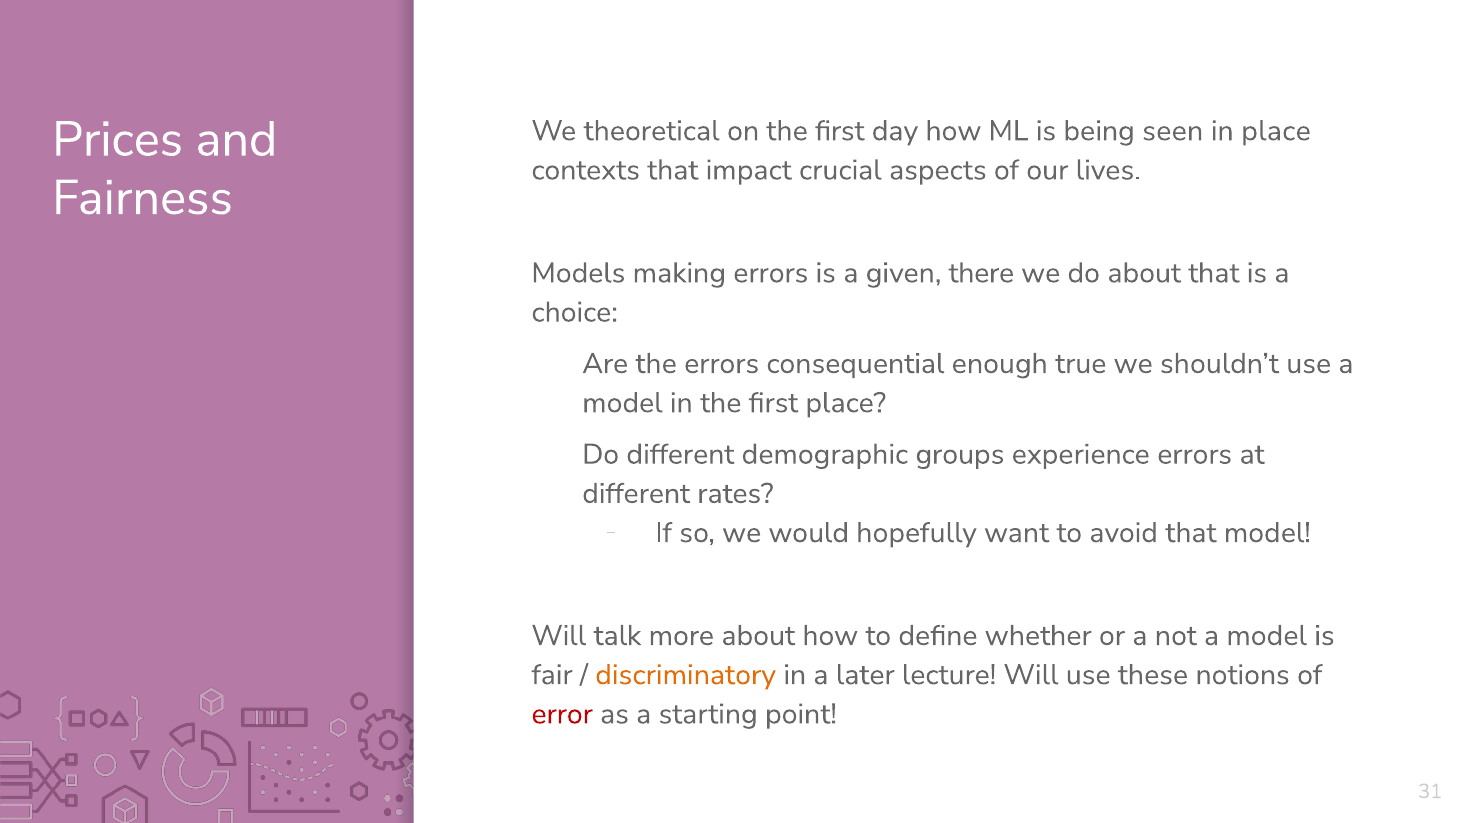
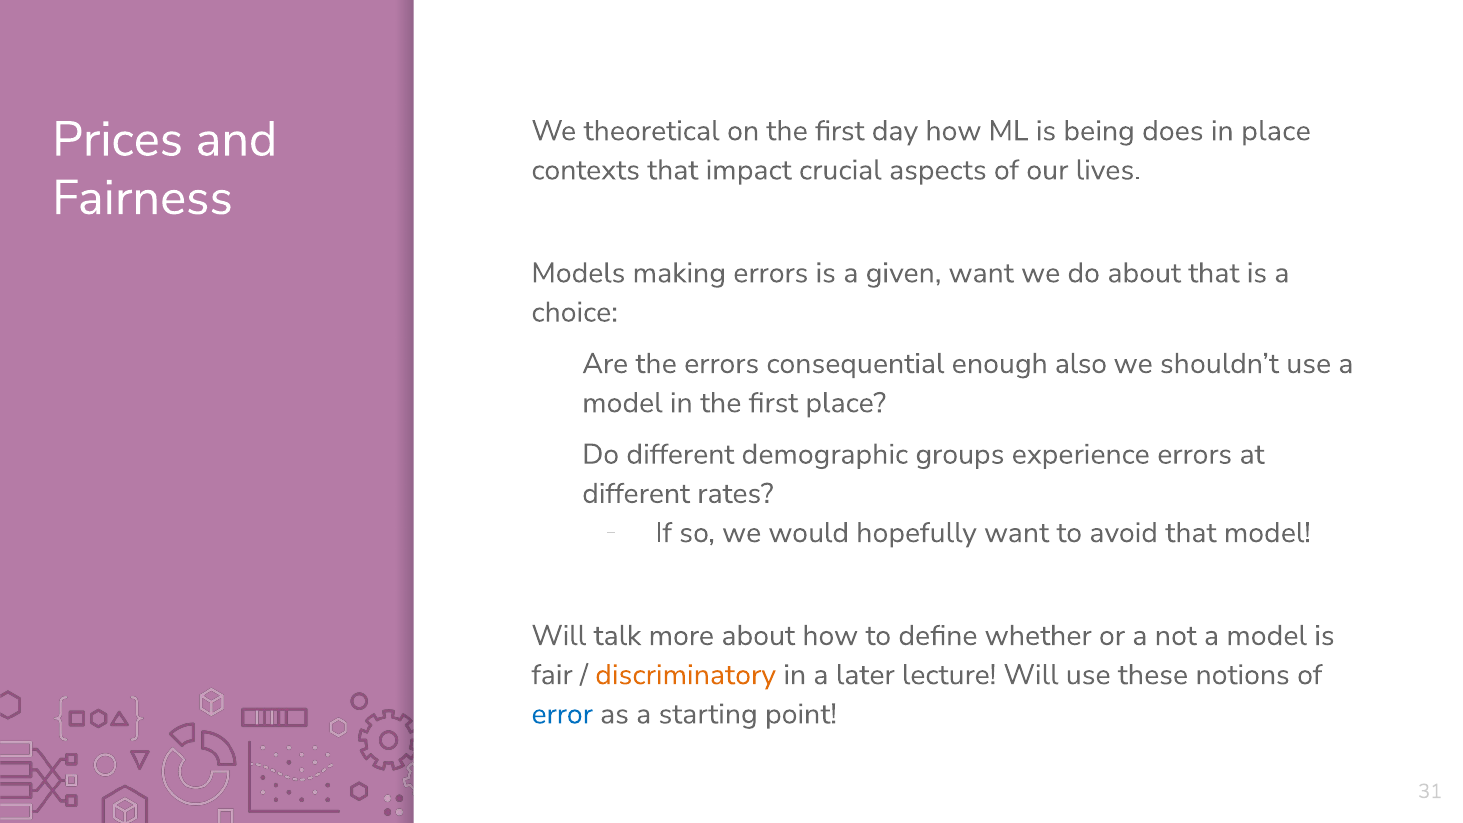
seen: seen -> does
given there: there -> want
true: true -> also
error colour: red -> blue
